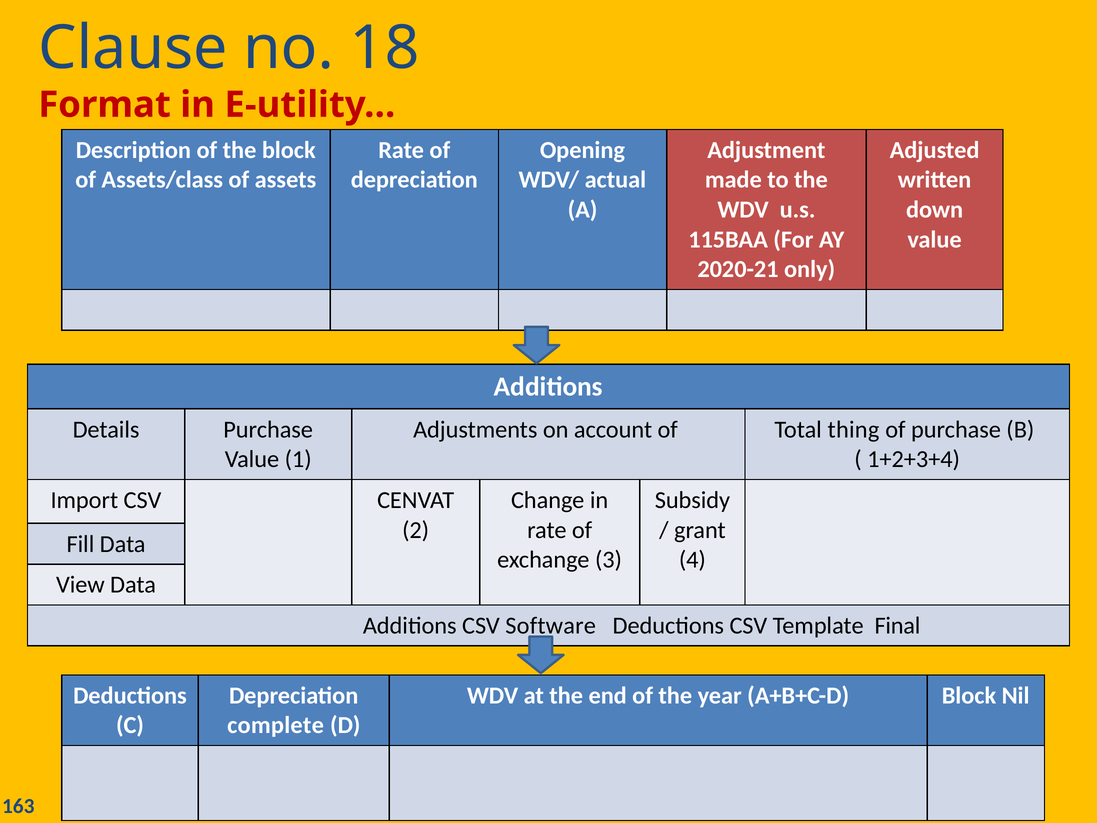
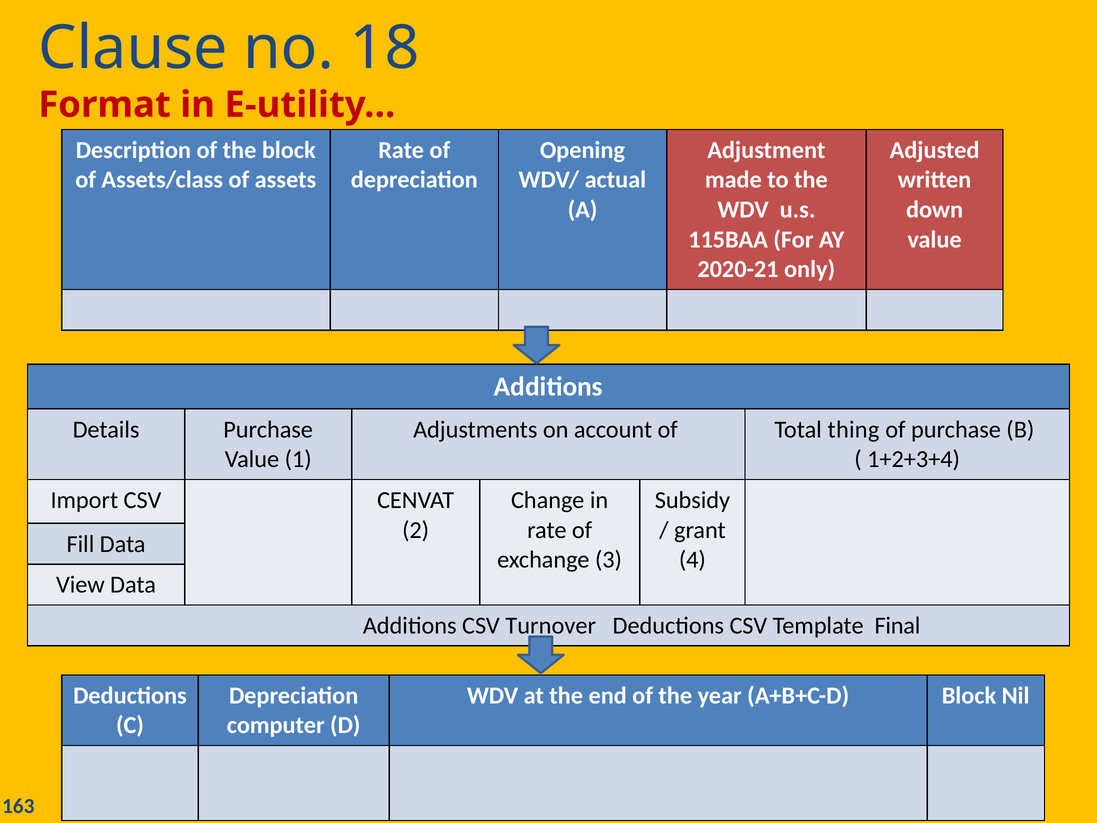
Software: Software -> Turnover
complete: complete -> computer
